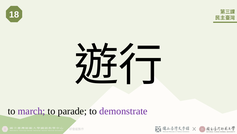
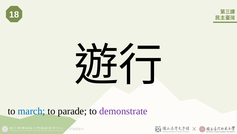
march colour: purple -> blue
